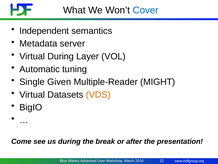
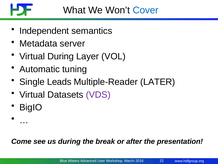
Given: Given -> Leads
MIGHT: MIGHT -> LATER
VDS colour: orange -> purple
